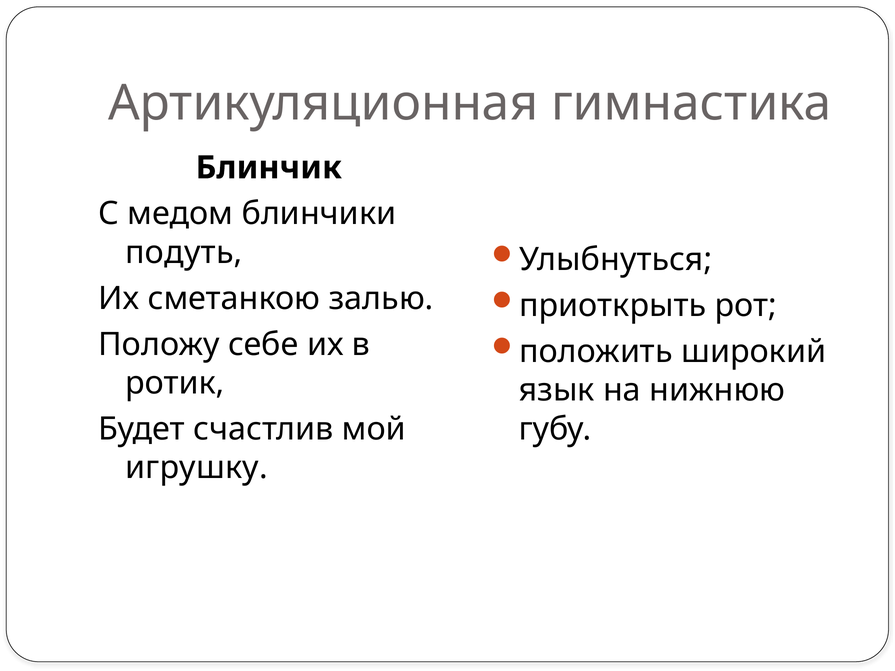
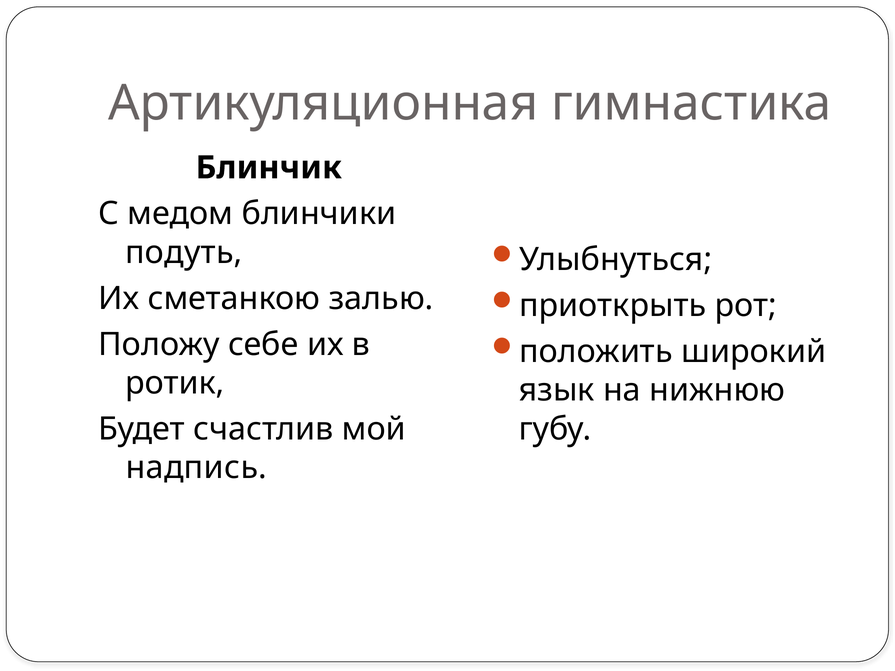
игрушку: игрушку -> надпись
